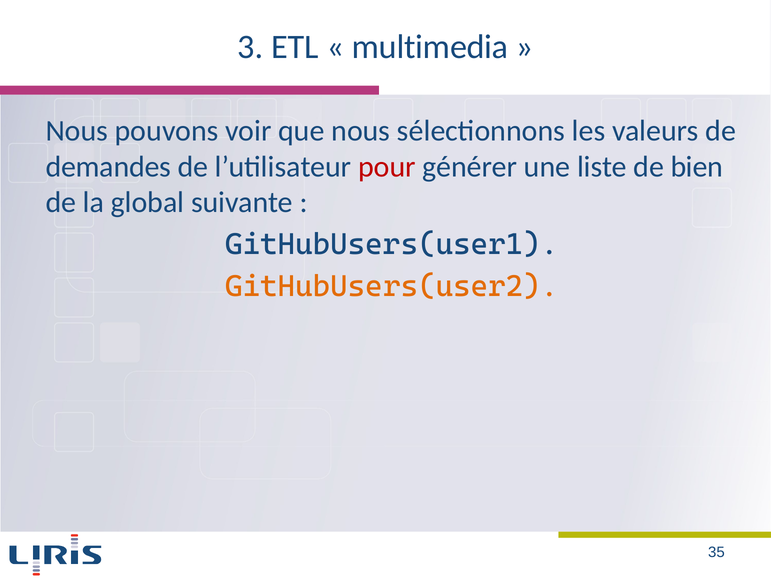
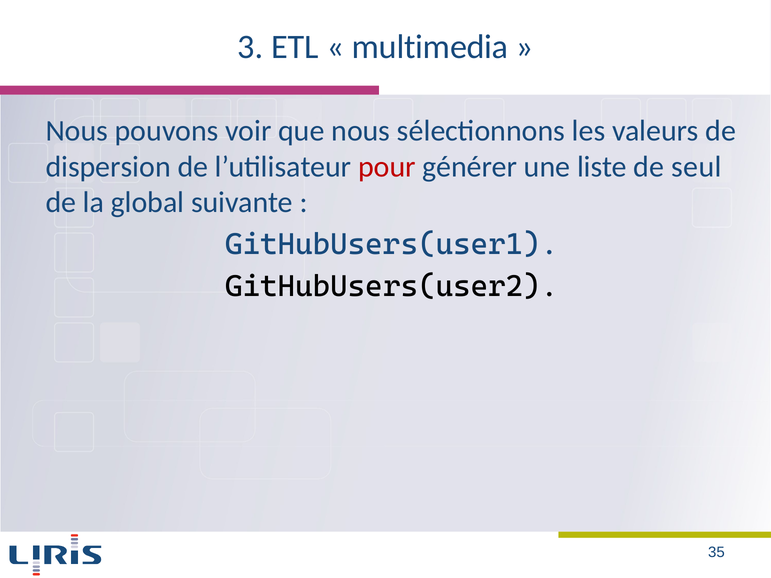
demandes: demandes -> dispersion
bien: bien -> seul
GitHubUsers(user2 colour: orange -> black
